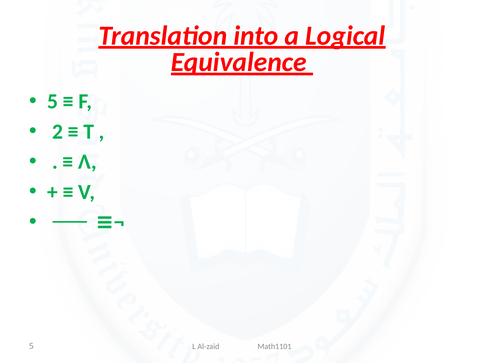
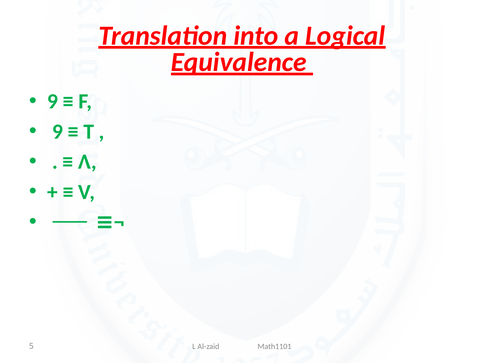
5 at (53, 102): 5 -> 9
2 at (57, 132): 2 -> 9
